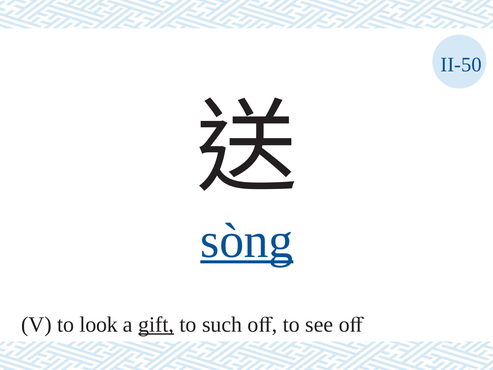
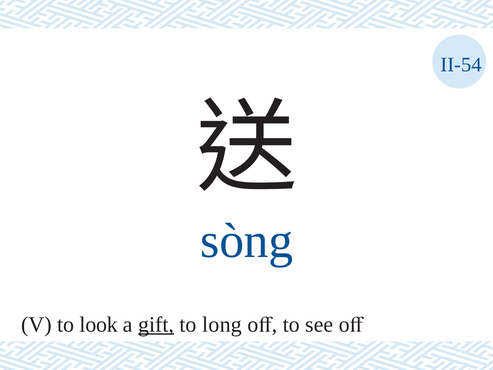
II-50: II-50 -> II-54
sòng underline: present -> none
such: such -> long
